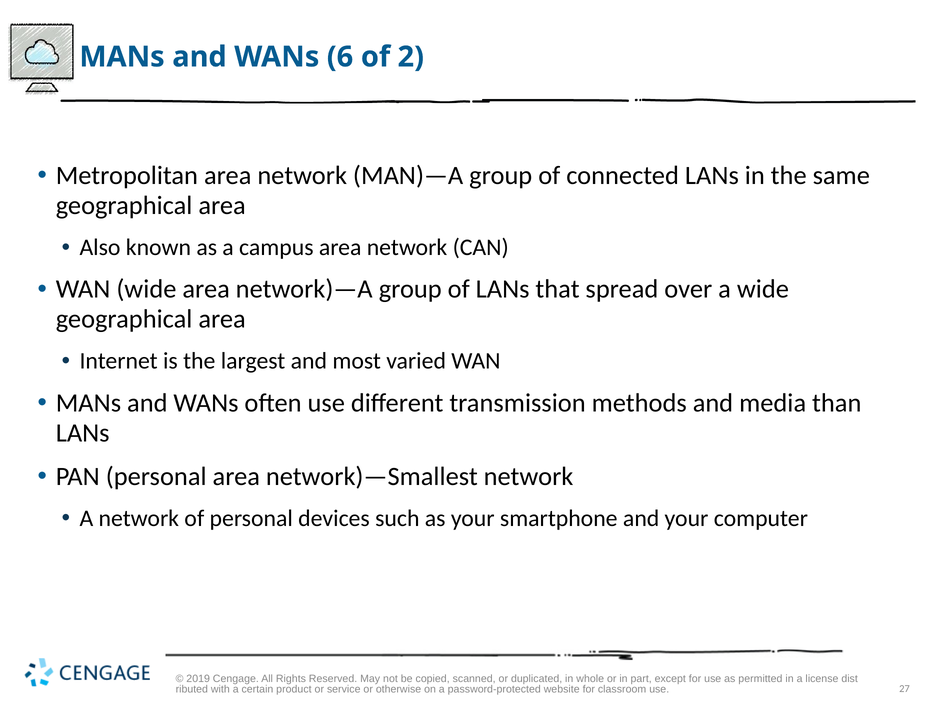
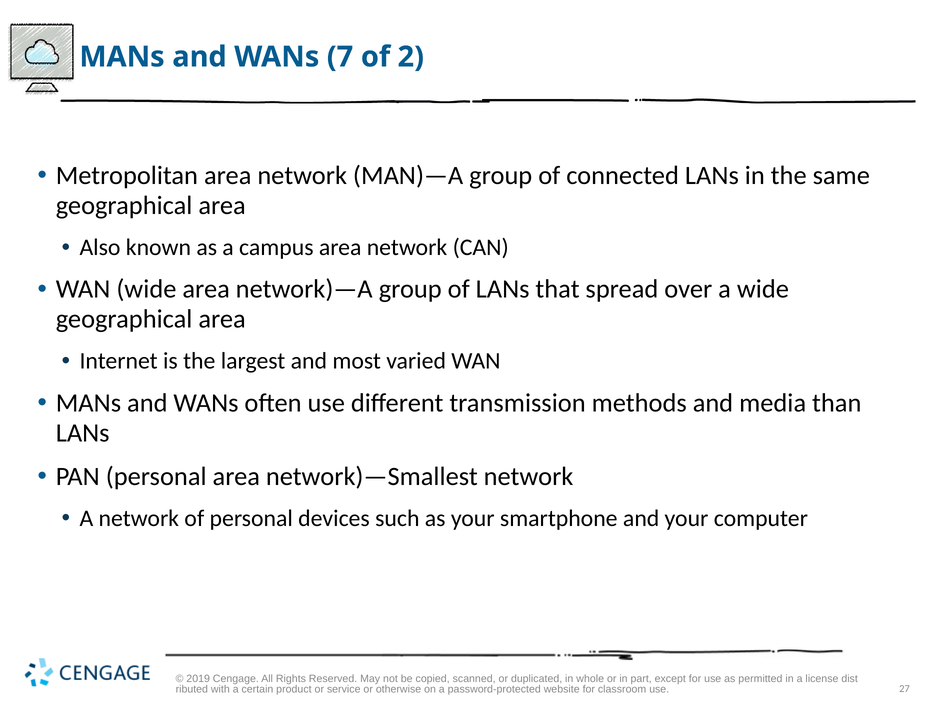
6: 6 -> 7
